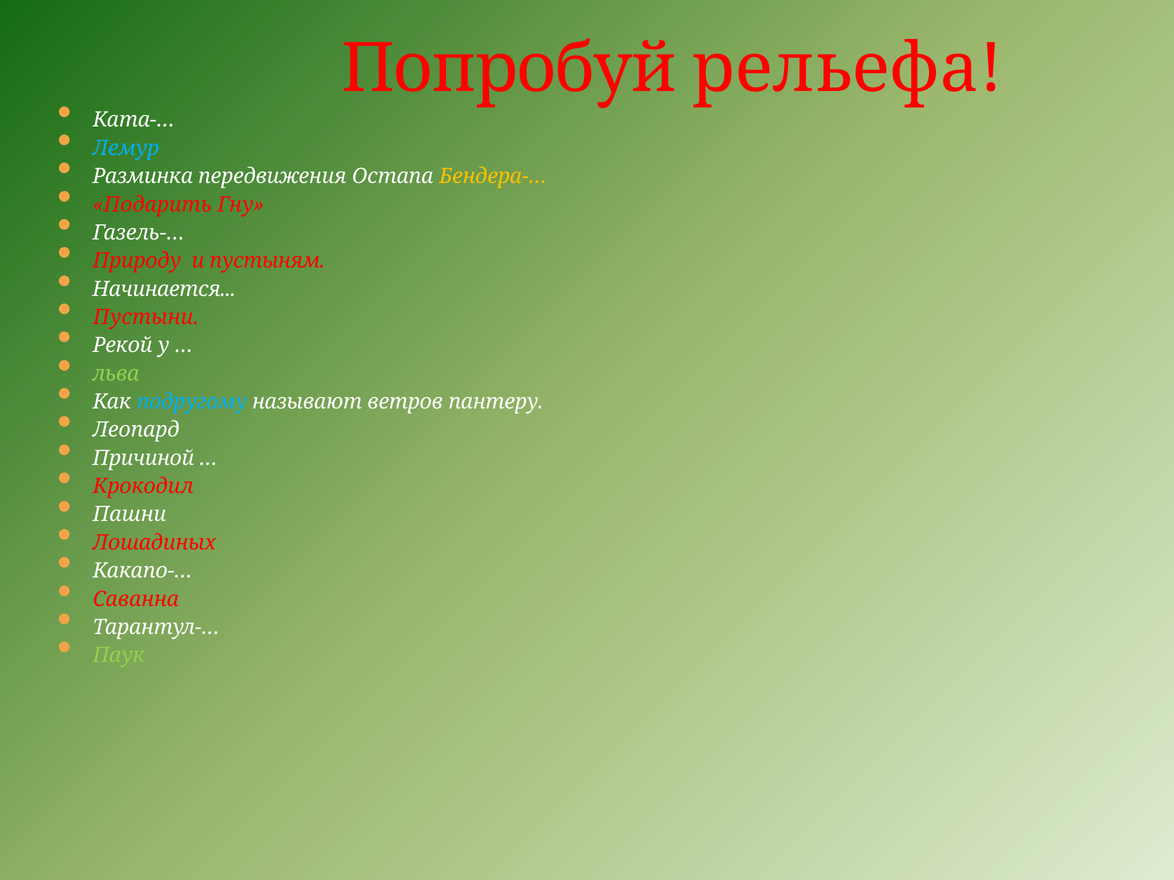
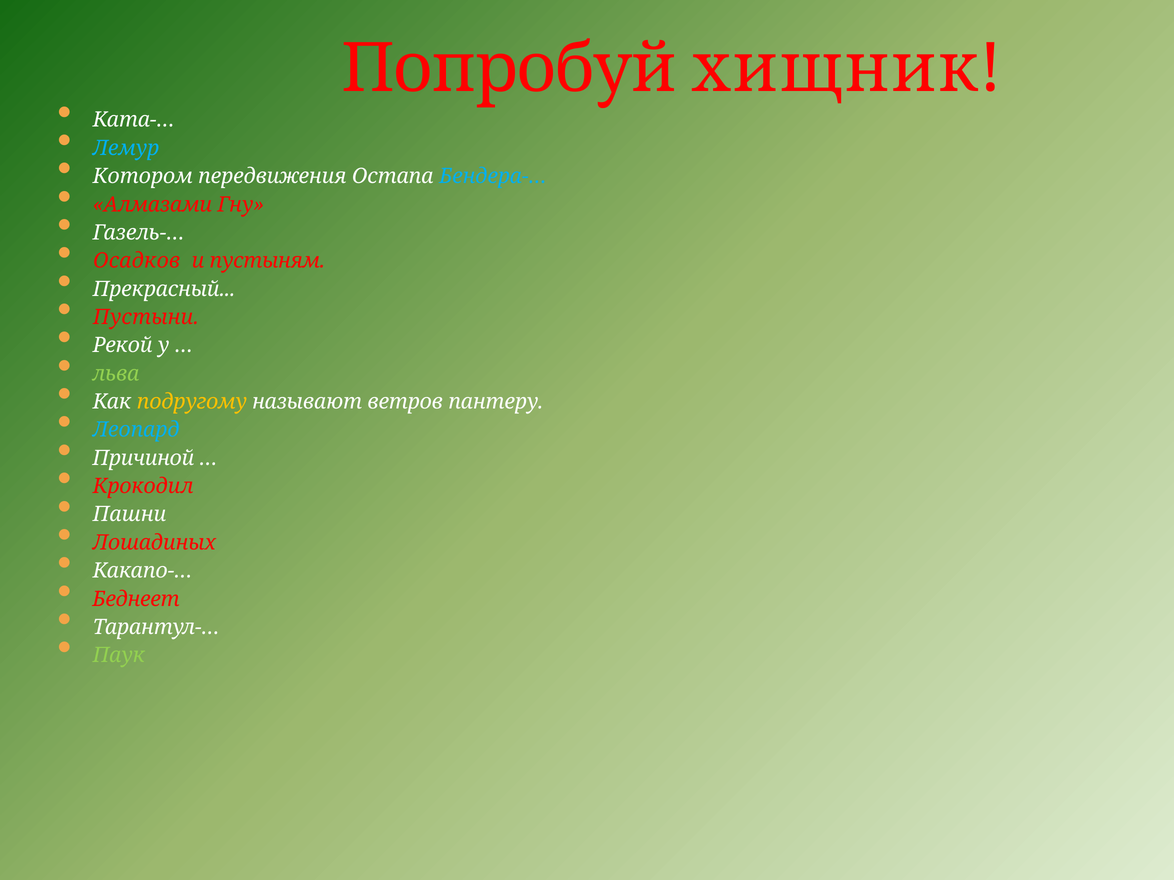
рельефа: рельефа -> хищник
Разминка: Разминка -> Котором
Бендера-… colour: yellow -> light blue
Подарить: Подарить -> Алмазами
Природу: Природу -> Осадков
Начинается: Начинается -> Прекрасный
подругому colour: light blue -> yellow
Леопард colour: white -> light blue
Саванна: Саванна -> Беднеет
